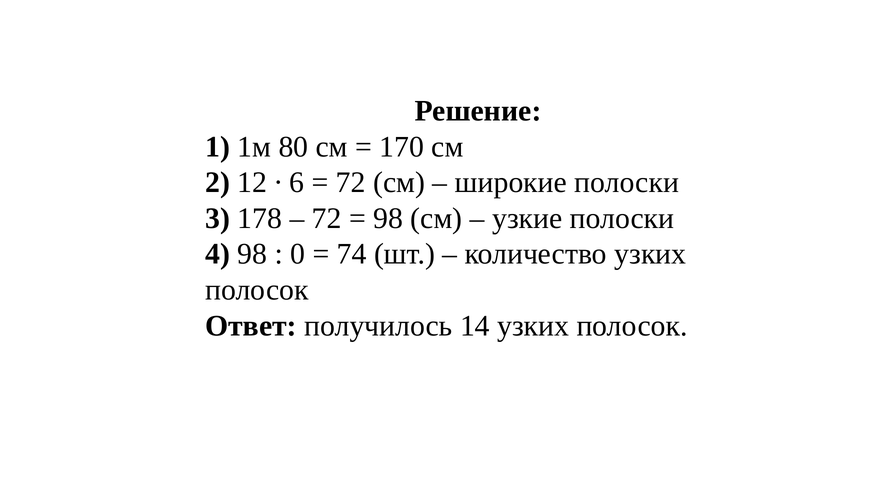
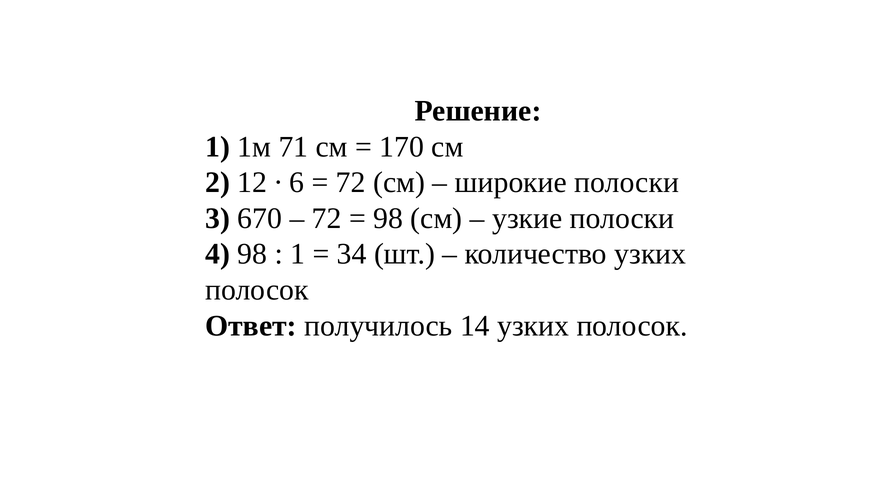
80: 80 -> 71
178: 178 -> 670
0 at (298, 254): 0 -> 1
74: 74 -> 34
